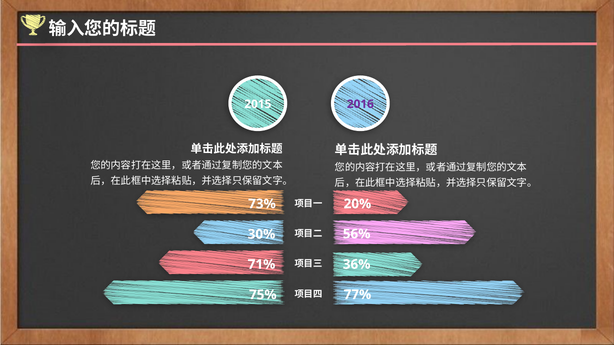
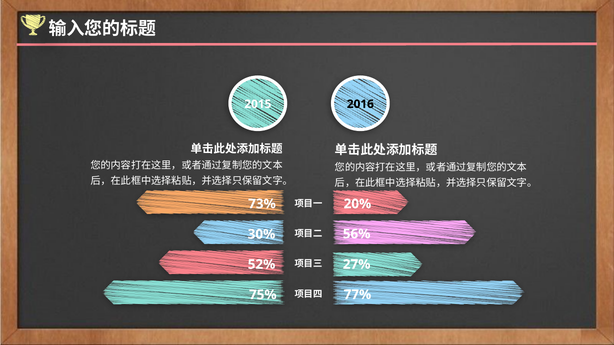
2016 colour: purple -> black
71%: 71% -> 52%
36%: 36% -> 27%
